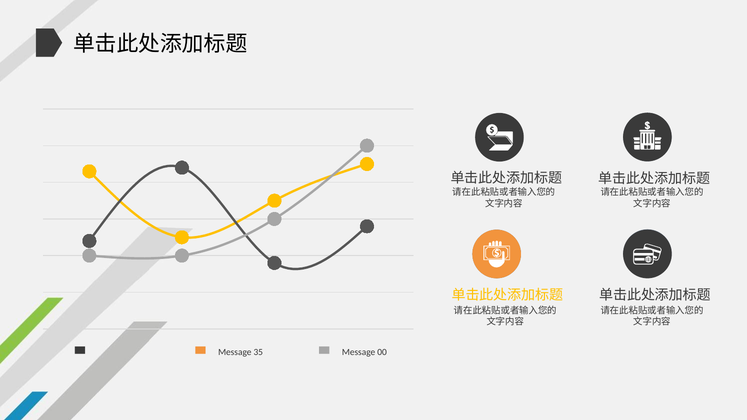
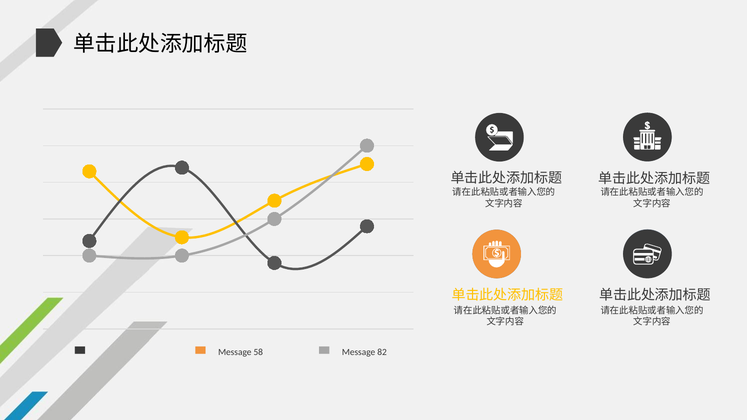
35: 35 -> 58
00: 00 -> 82
